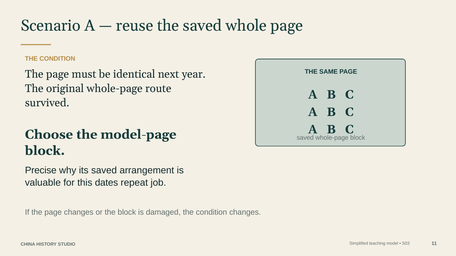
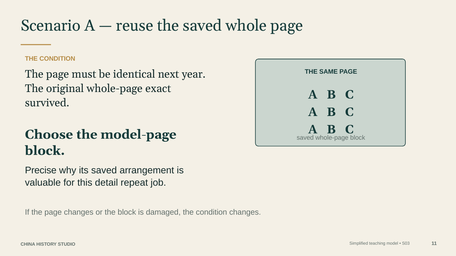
route: route -> exact
dates: dates -> detail
